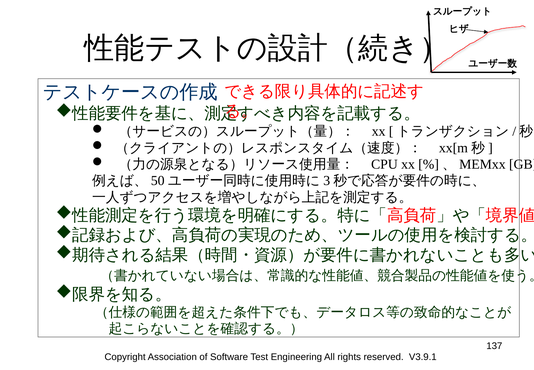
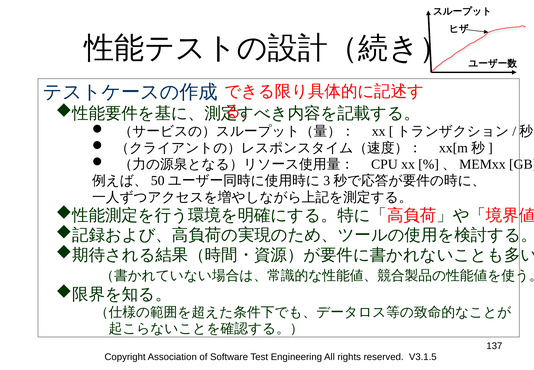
V3.9.1: V3.9.1 -> V3.1.5
